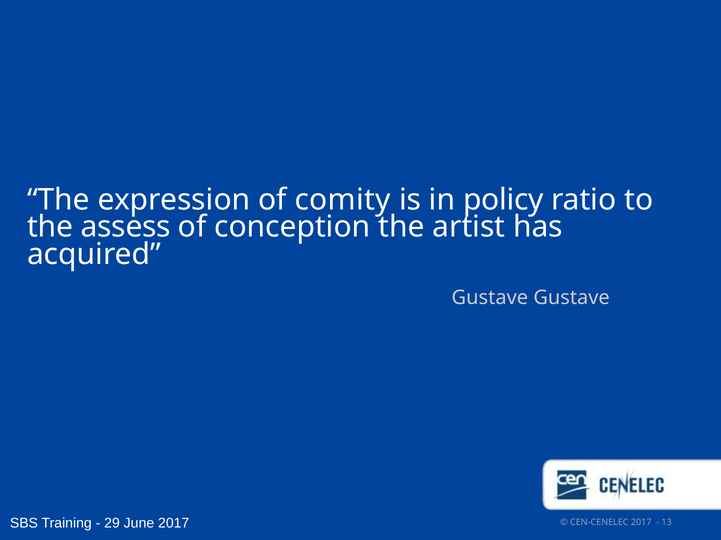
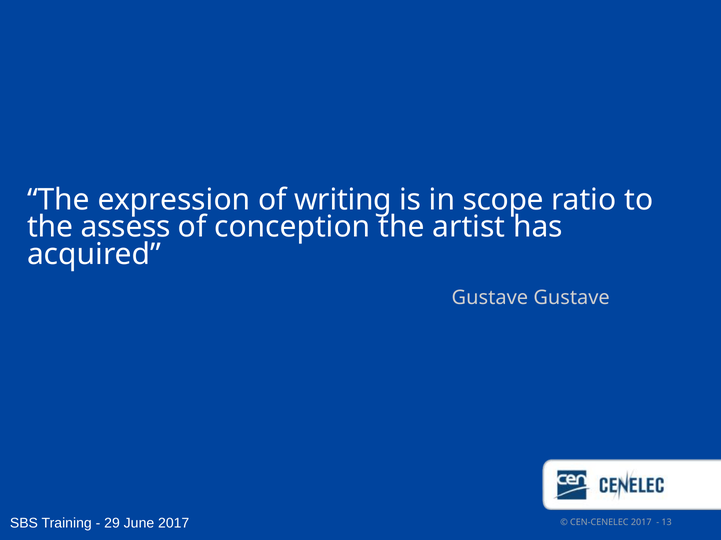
comity: comity -> writing
policy: policy -> scope
